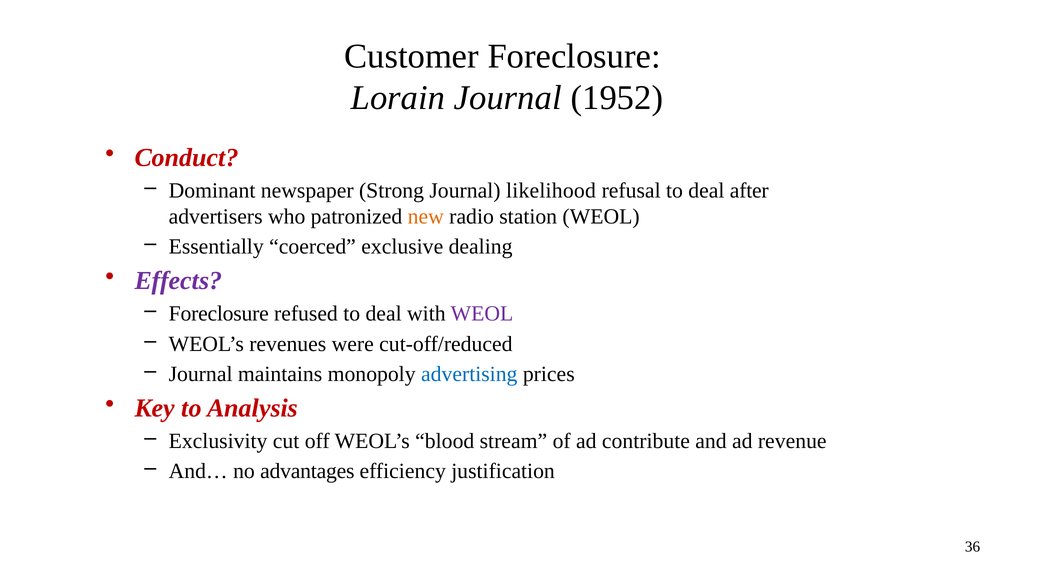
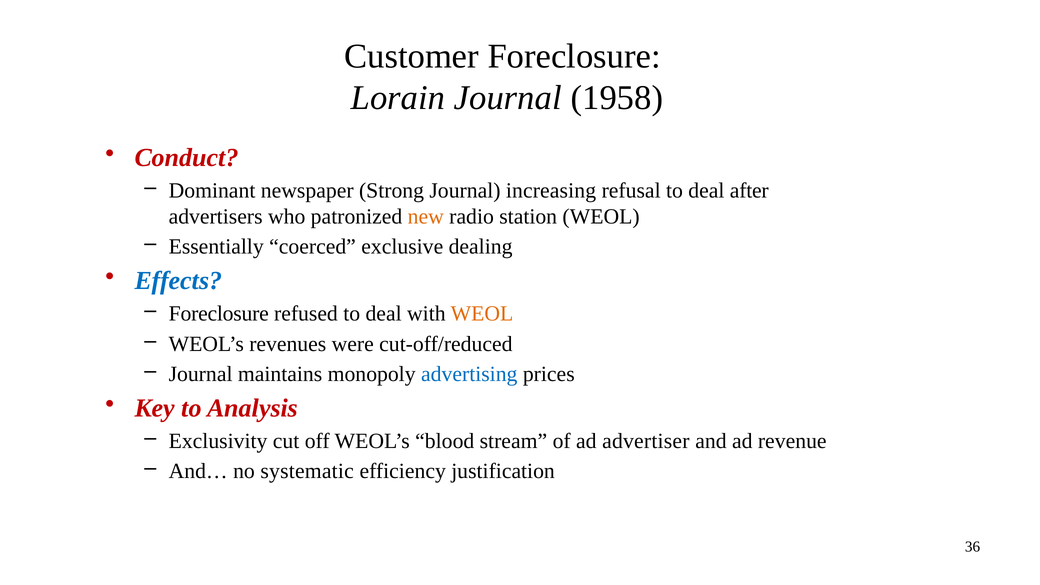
1952: 1952 -> 1958
likelihood: likelihood -> increasing
Effects colour: purple -> blue
WEOL at (482, 314) colour: purple -> orange
contribute: contribute -> advertiser
advantages: advantages -> systematic
